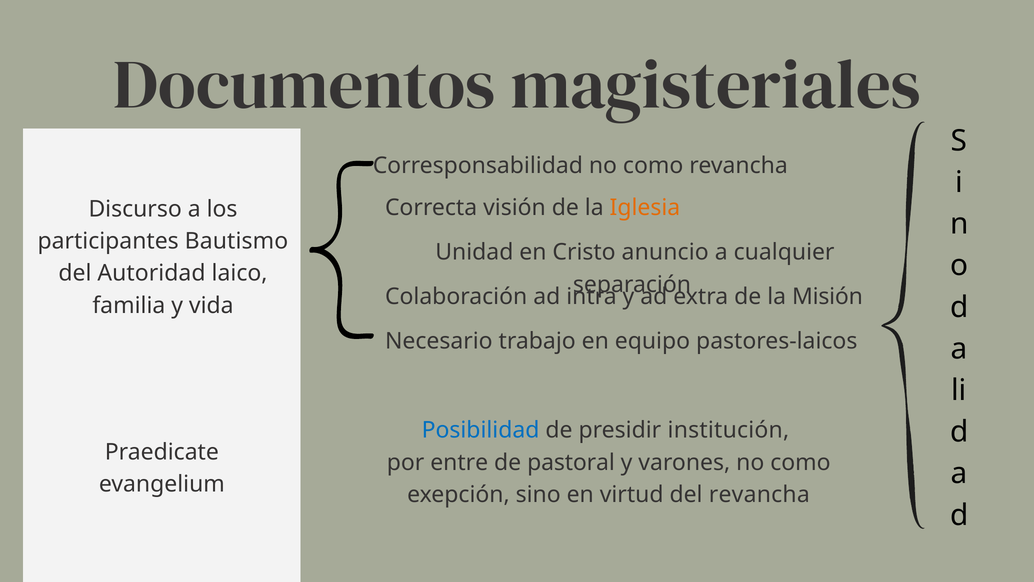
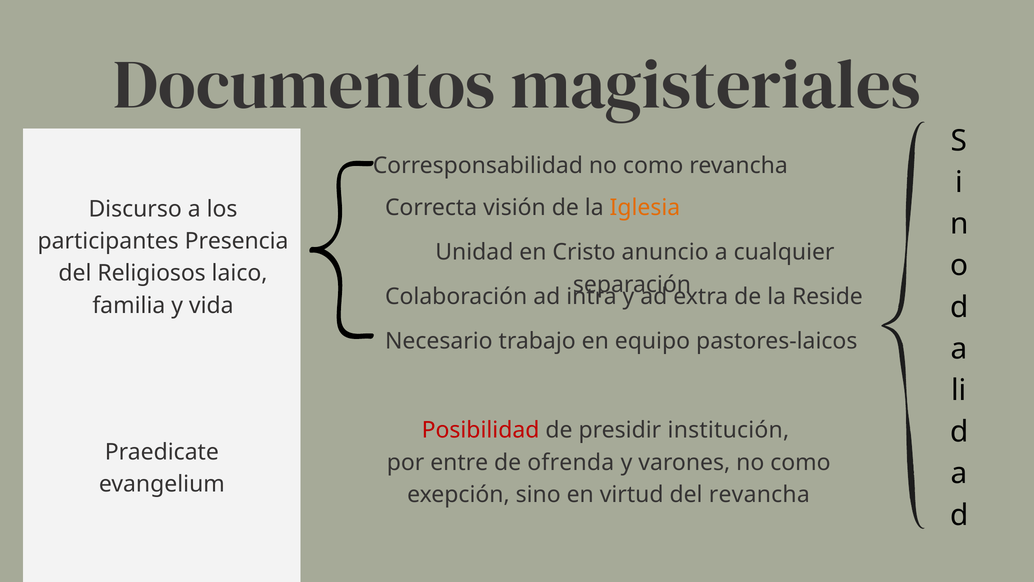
Bautismo: Bautismo -> Presencia
Autoridad: Autoridad -> Religiosos
Misión: Misión -> Reside
Posibilidad colour: blue -> red
pastoral: pastoral -> ofrenda
